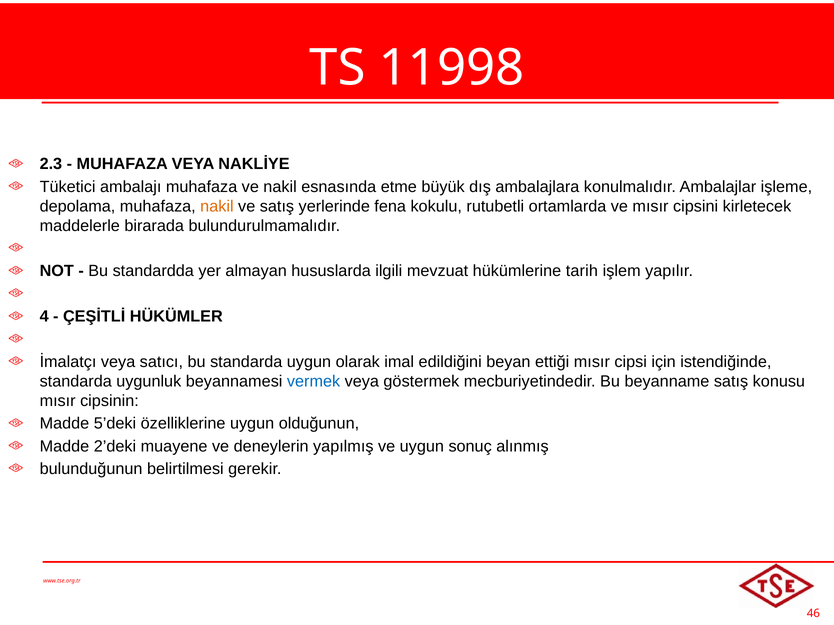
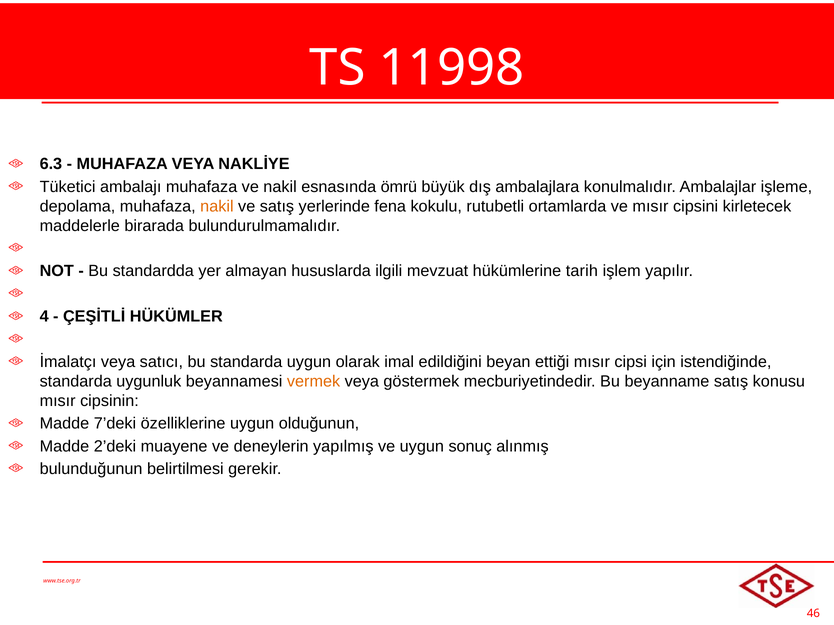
2.3: 2.3 -> 6.3
etme: etme -> ömrü
vermek colour: blue -> orange
5’deki: 5’deki -> 7’deki
